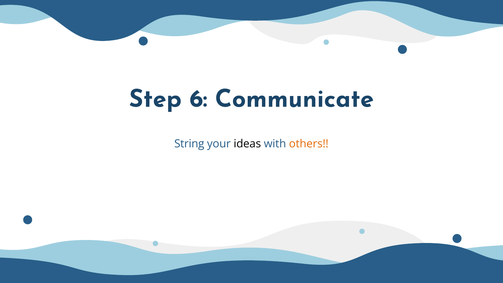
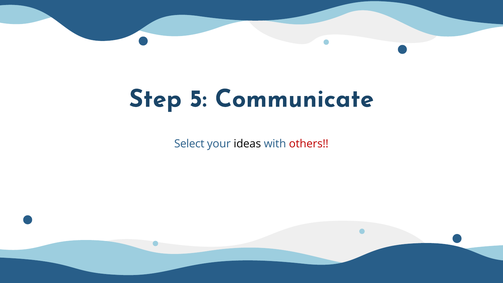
6: 6 -> 5
String: String -> Select
others colour: orange -> red
